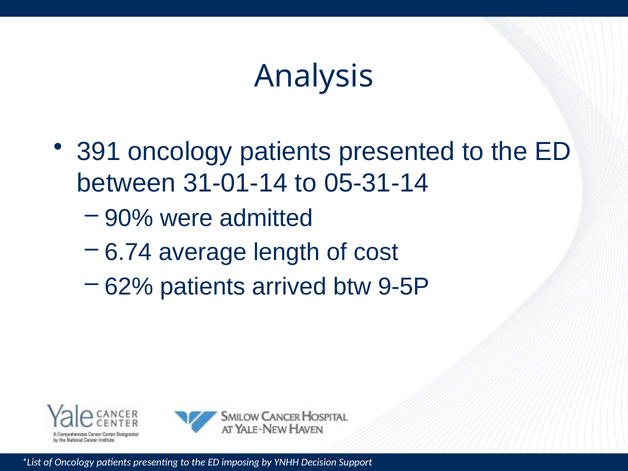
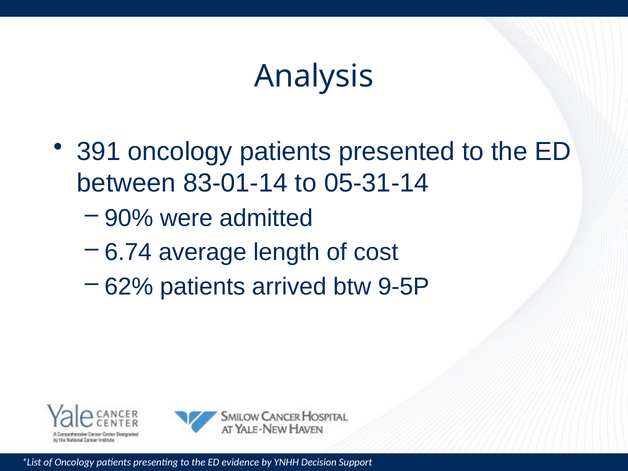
31-01-14: 31-01-14 -> 83-01-14
imposing: imposing -> evidence
